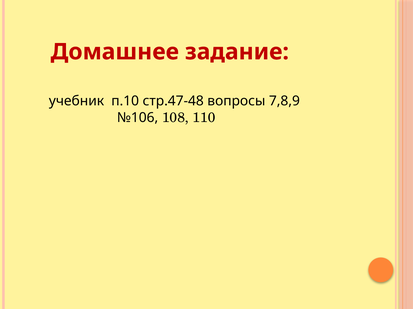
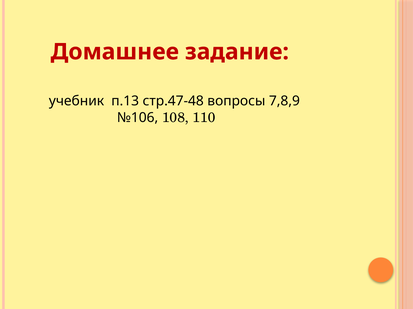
п.10: п.10 -> п.13
